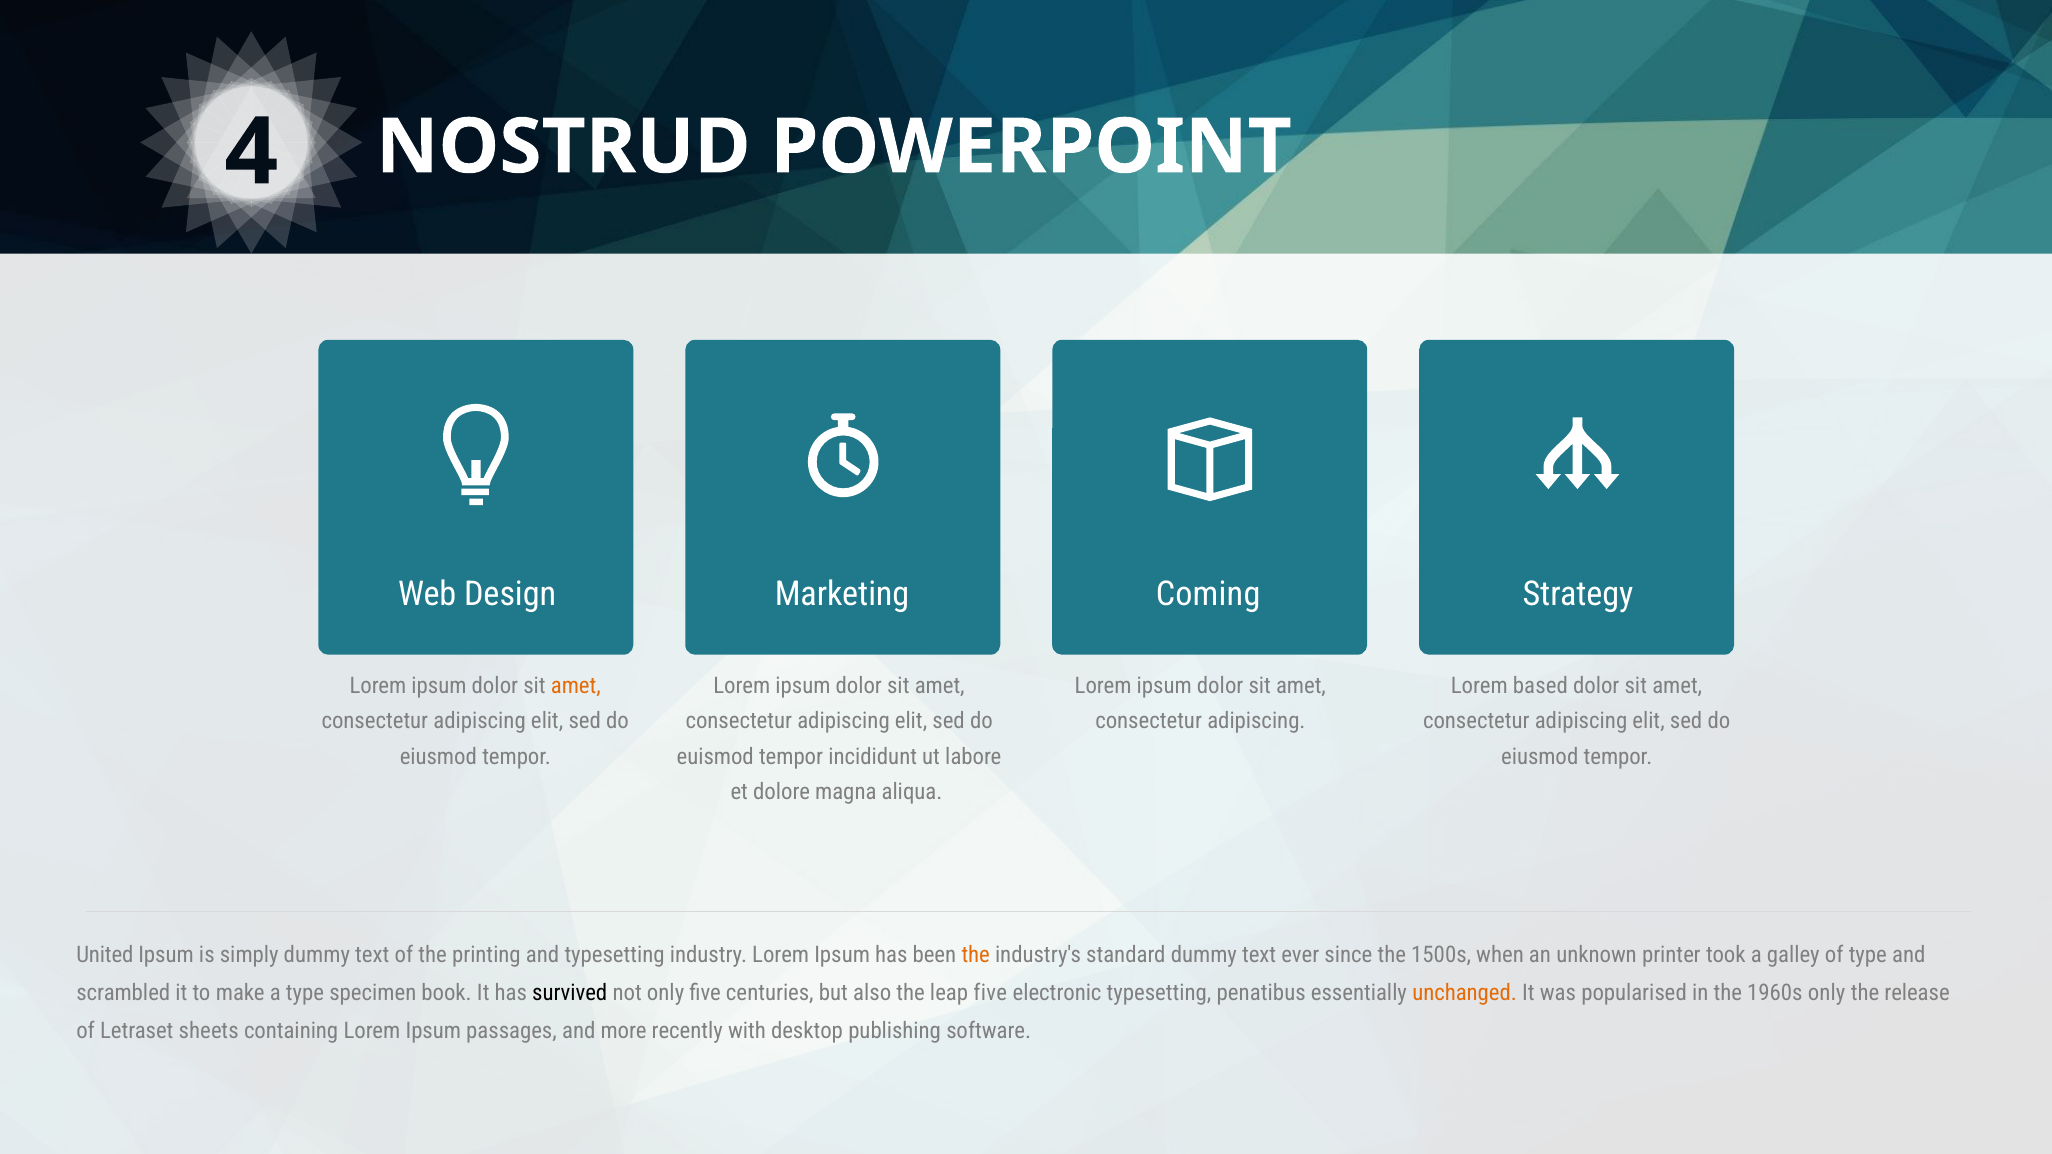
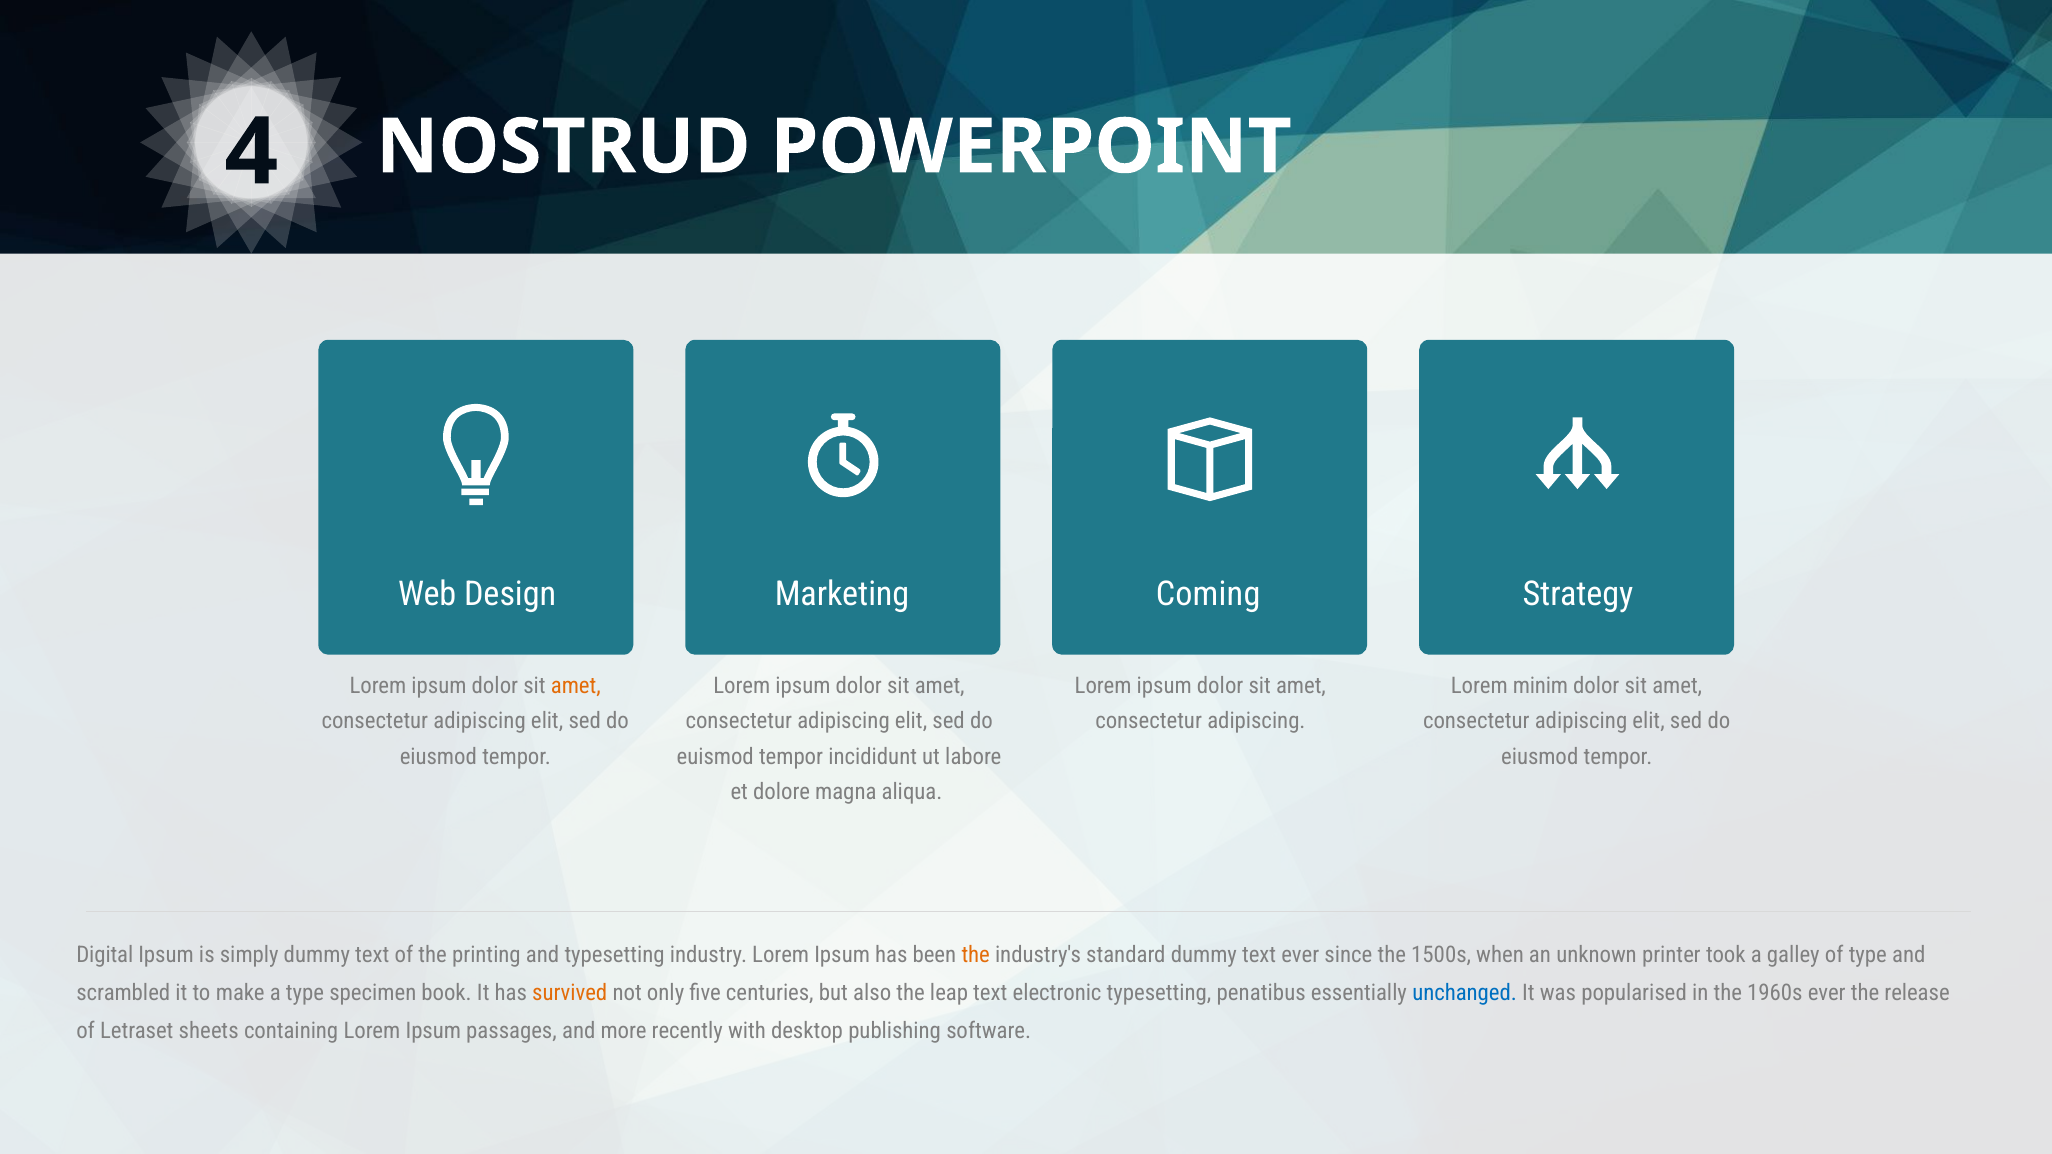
based: based -> minim
United: United -> Digital
survived colour: black -> orange
leap five: five -> text
unchanged colour: orange -> blue
1960s only: only -> ever
